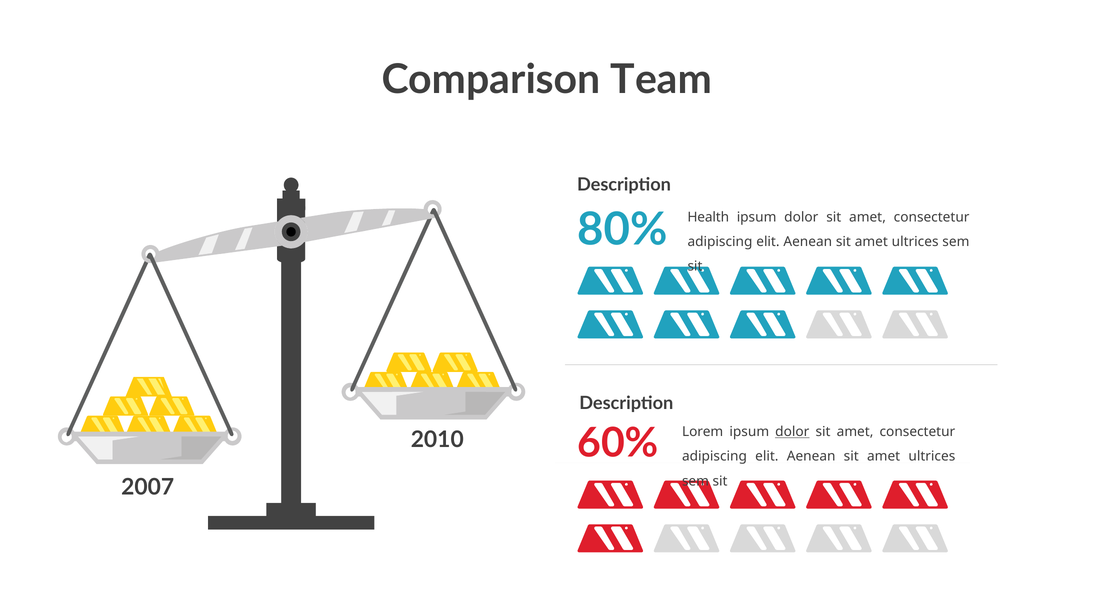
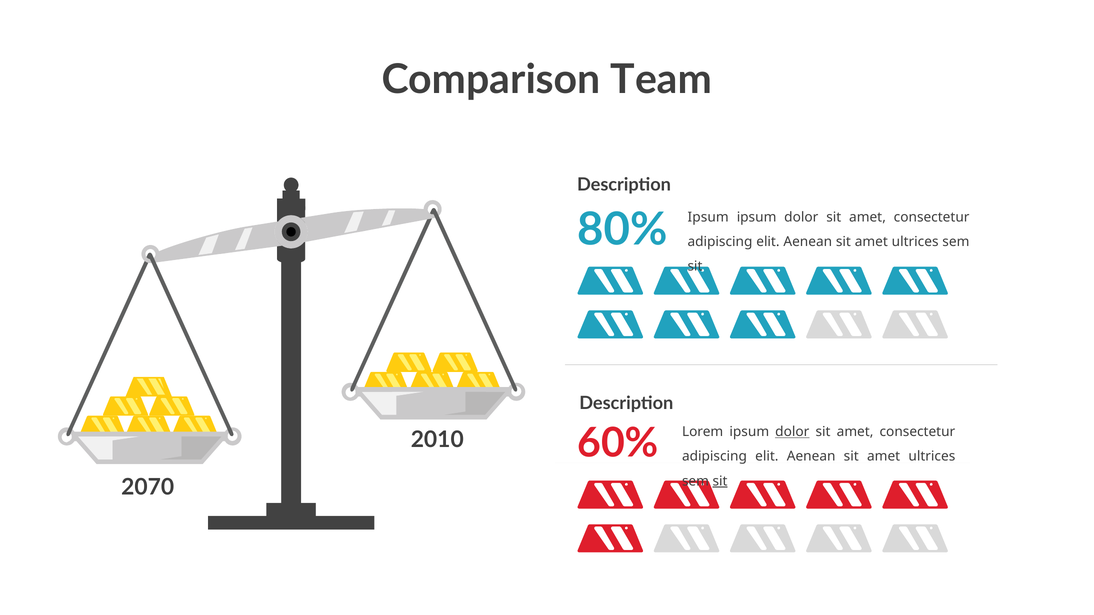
80% Health: Health -> Ipsum
sit at (720, 481) underline: none -> present
2007: 2007 -> 2070
